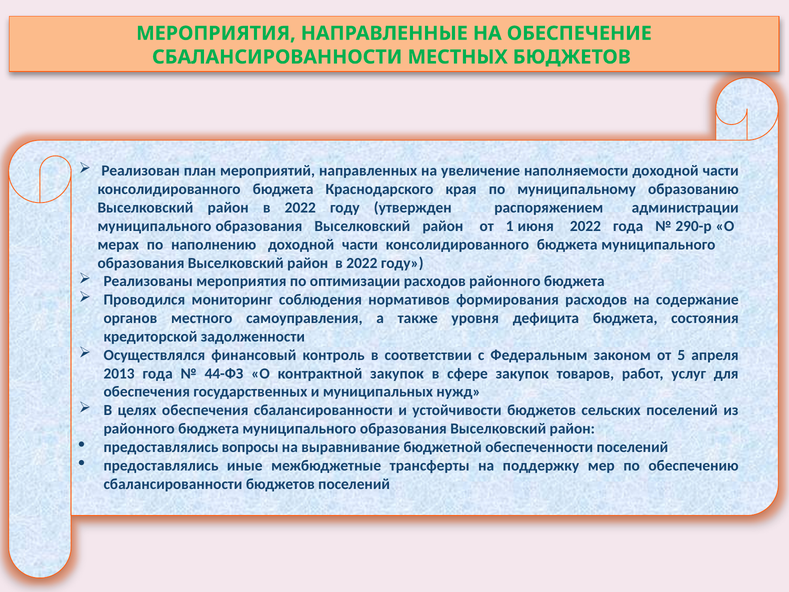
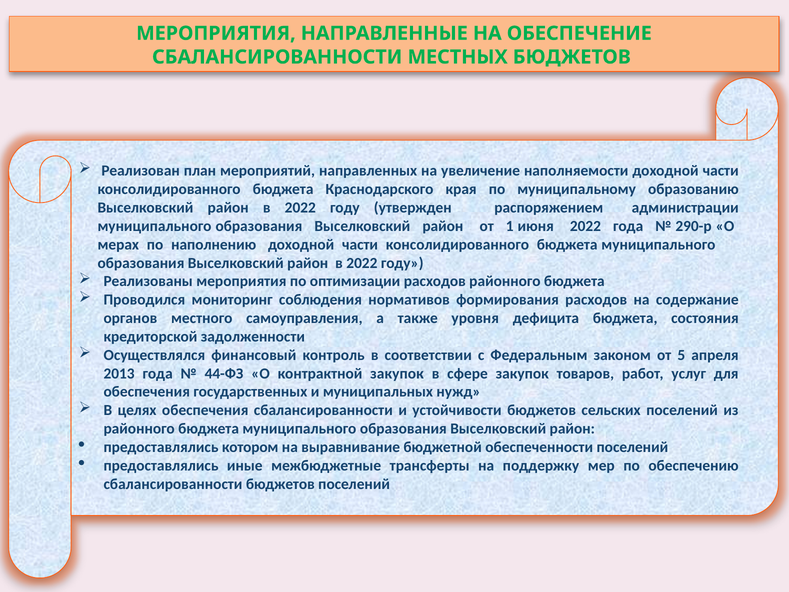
вопросы: вопросы -> котором
